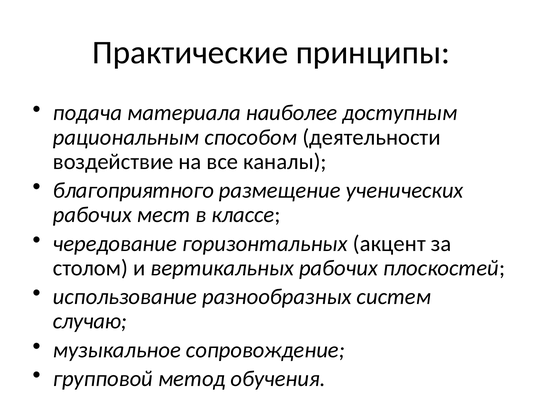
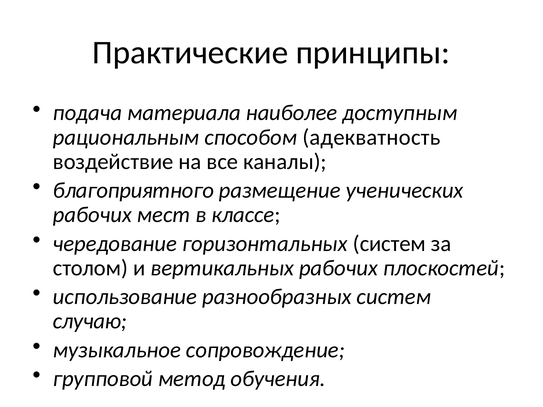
деятельности: деятельности -> адекватность
горизонтальных акцент: акцент -> систем
